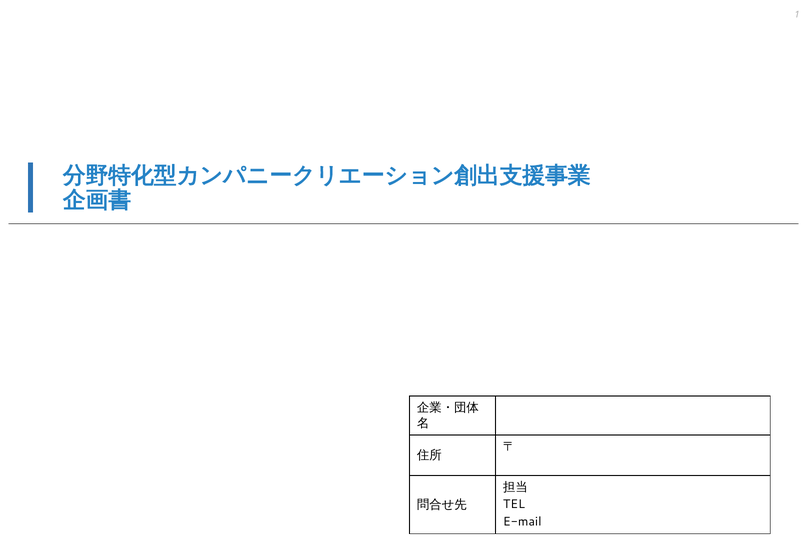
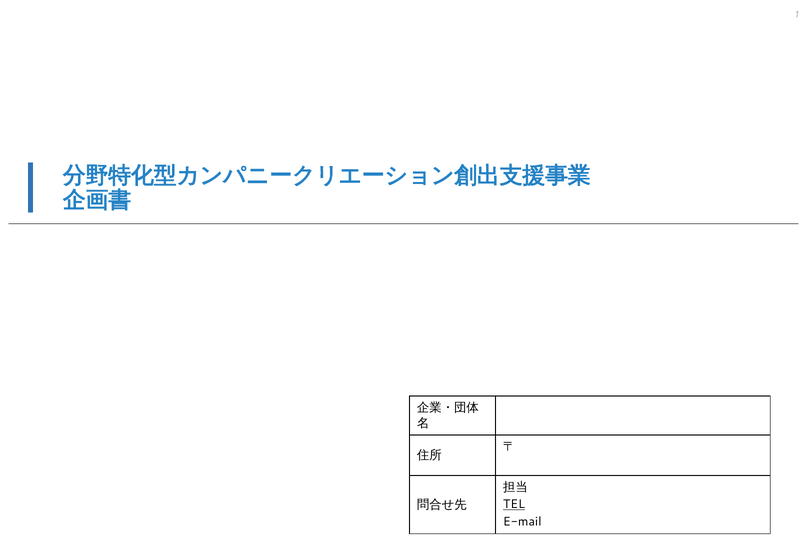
TEL underline: none -> present
